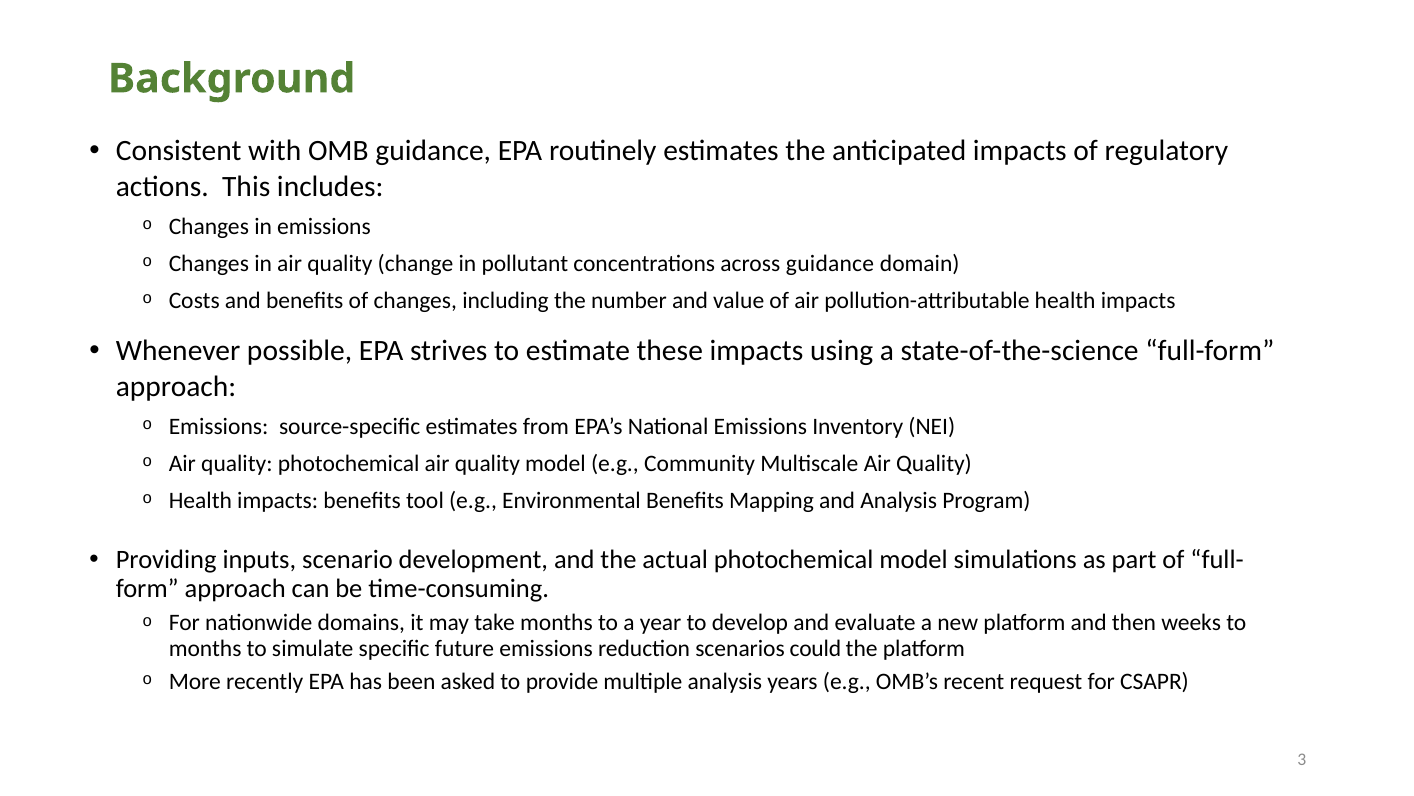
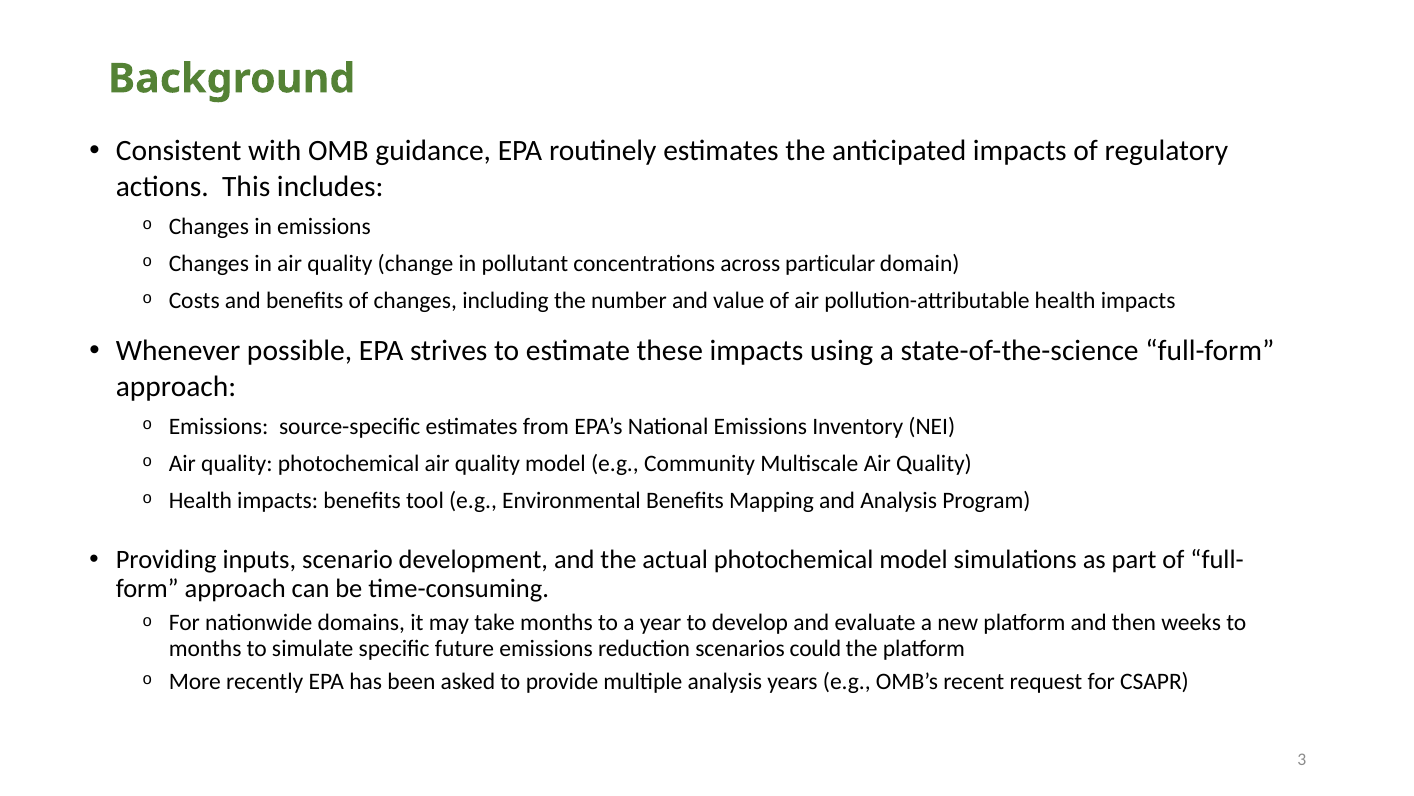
across guidance: guidance -> particular
